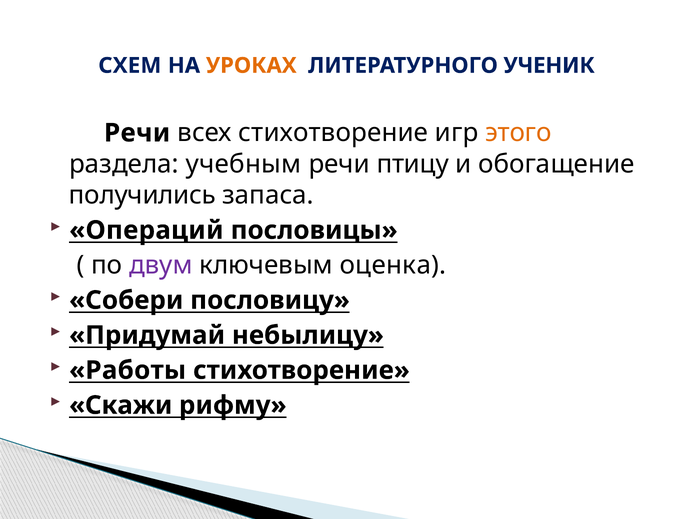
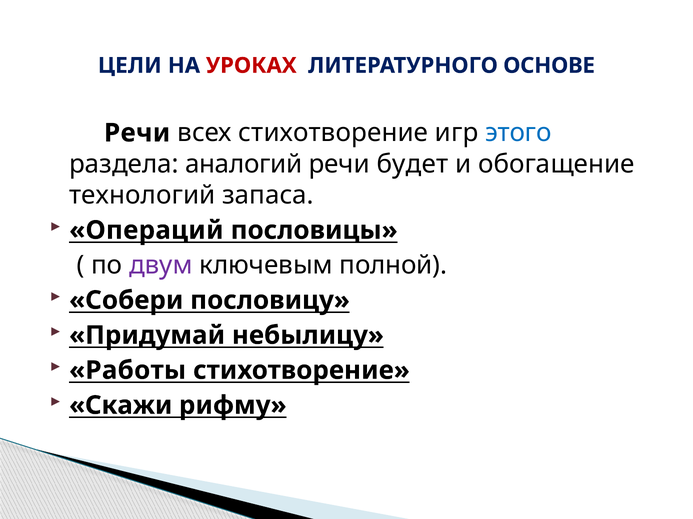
СХЕМ: СХЕМ -> ЦЕЛИ
УРОКАХ colour: orange -> red
УЧЕНИК: УЧЕНИК -> ОСНОВЕ
этого colour: orange -> blue
учебным: учебным -> аналогий
птицу: птицу -> будет
получились: получились -> технологий
оценка: оценка -> полной
